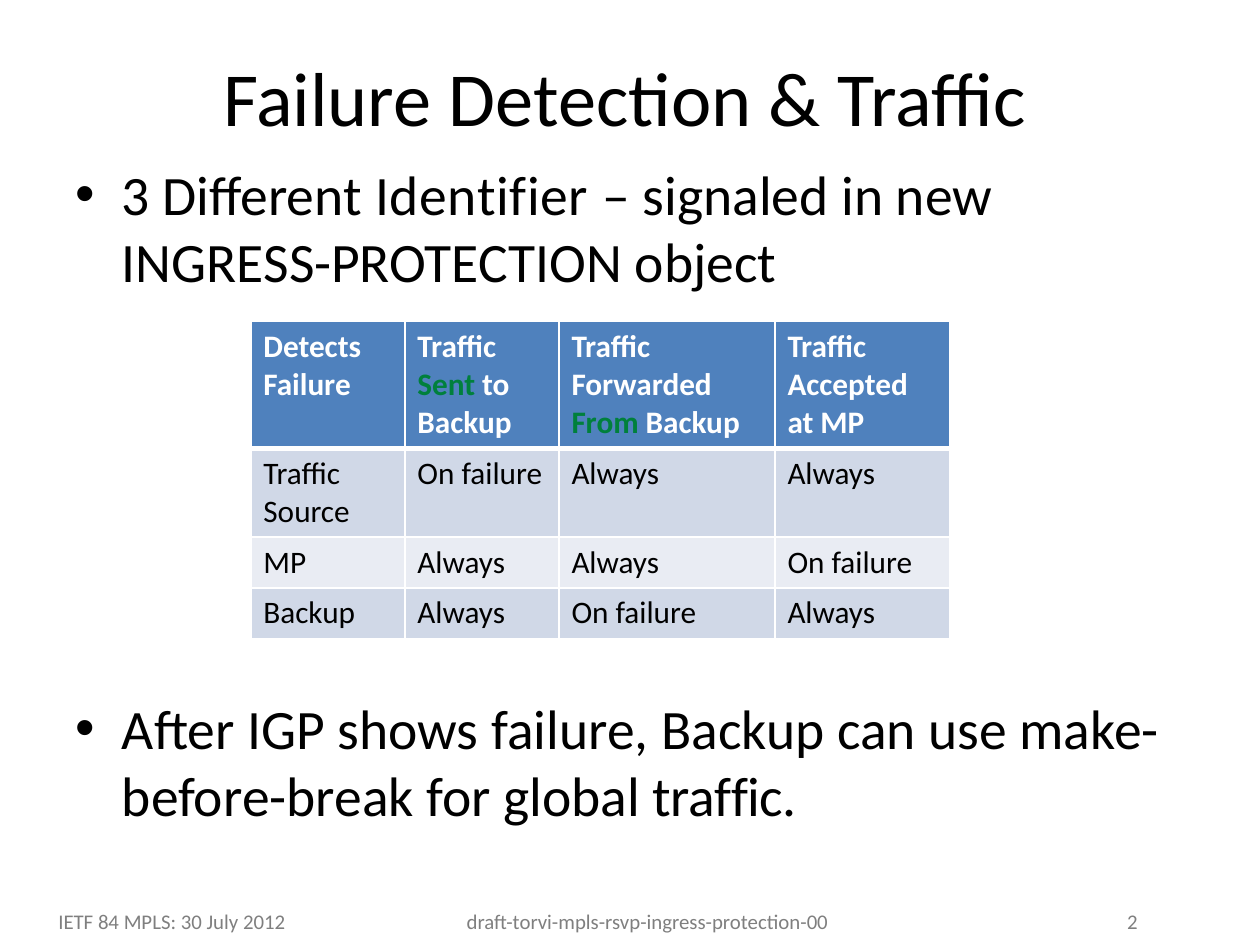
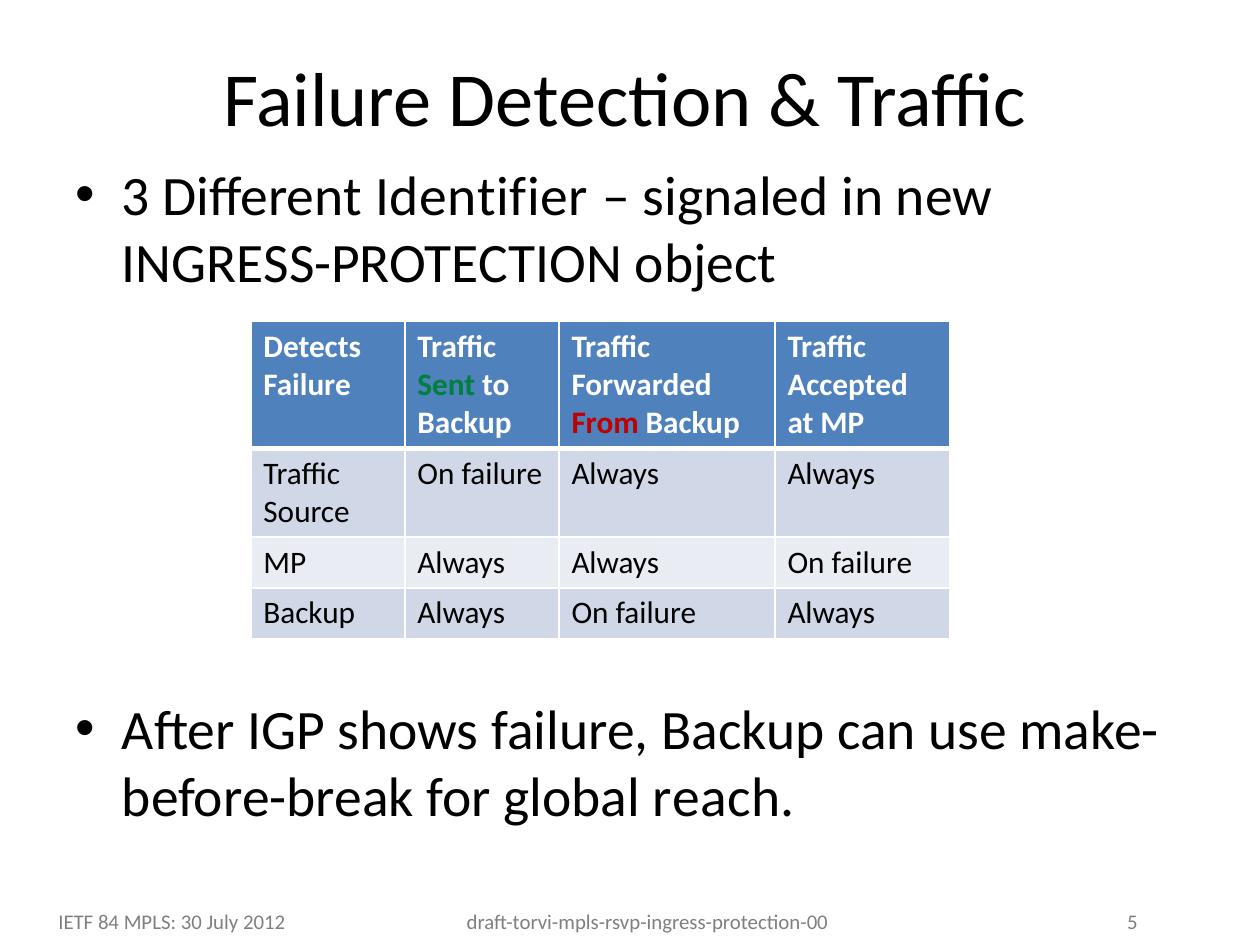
From colour: green -> red
global traffic: traffic -> reach
2: 2 -> 5
